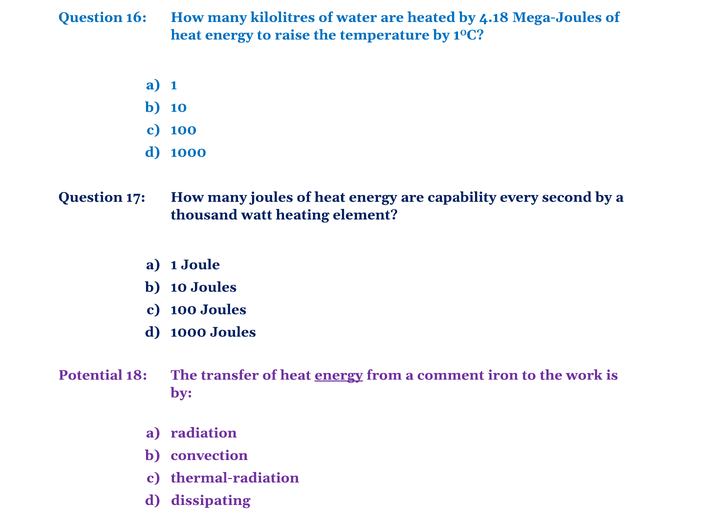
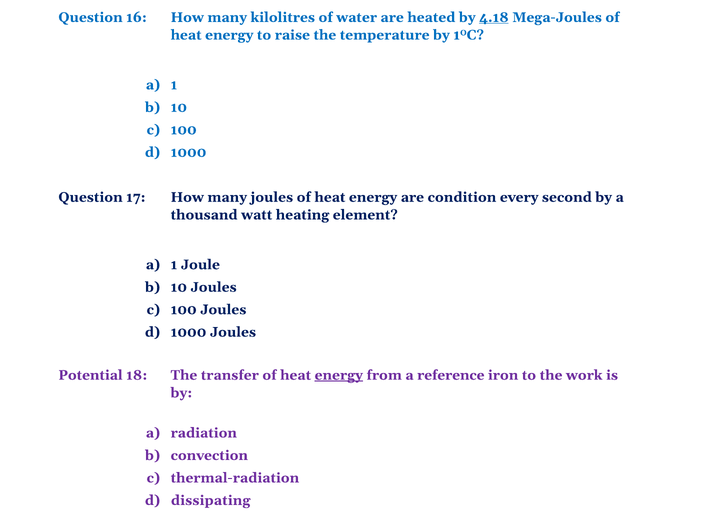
4.18 underline: none -> present
capability: capability -> condition
comment: comment -> reference
